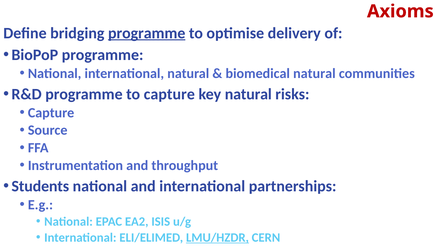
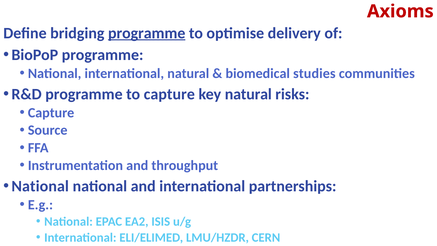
biomedical natural: natural -> studies
Students at (40, 186): Students -> National
LMU/HZDR underline: present -> none
